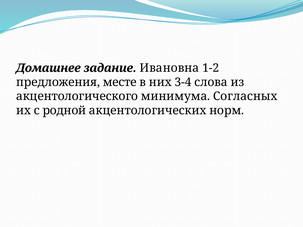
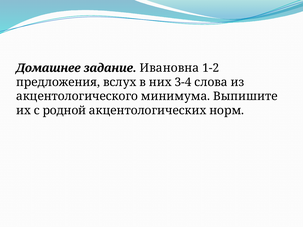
месте: месте -> вслух
Согласных: Согласных -> Выпишите
